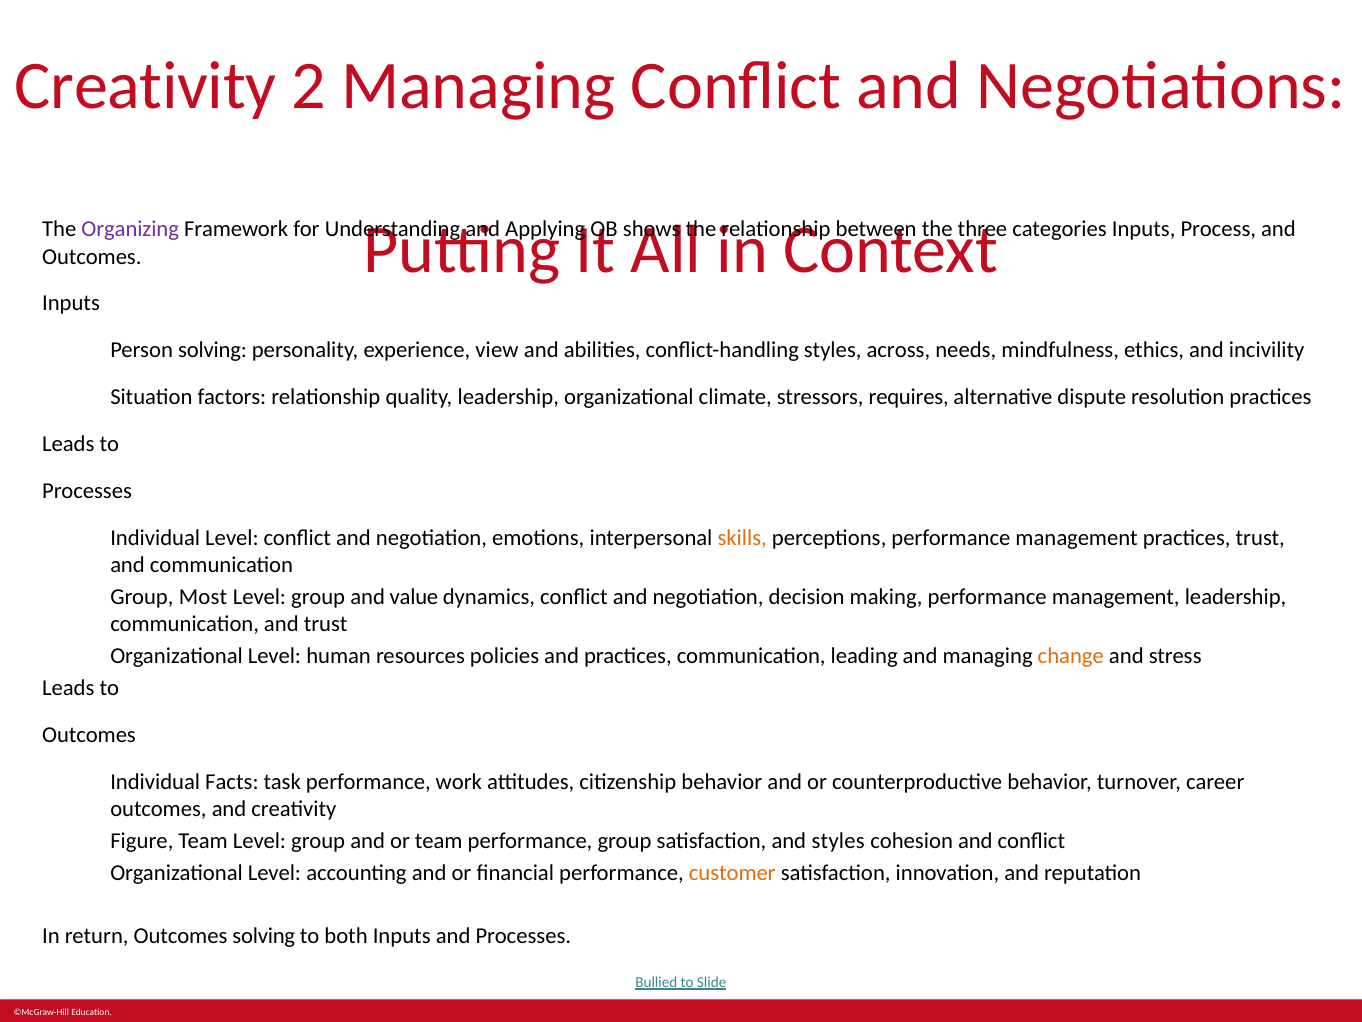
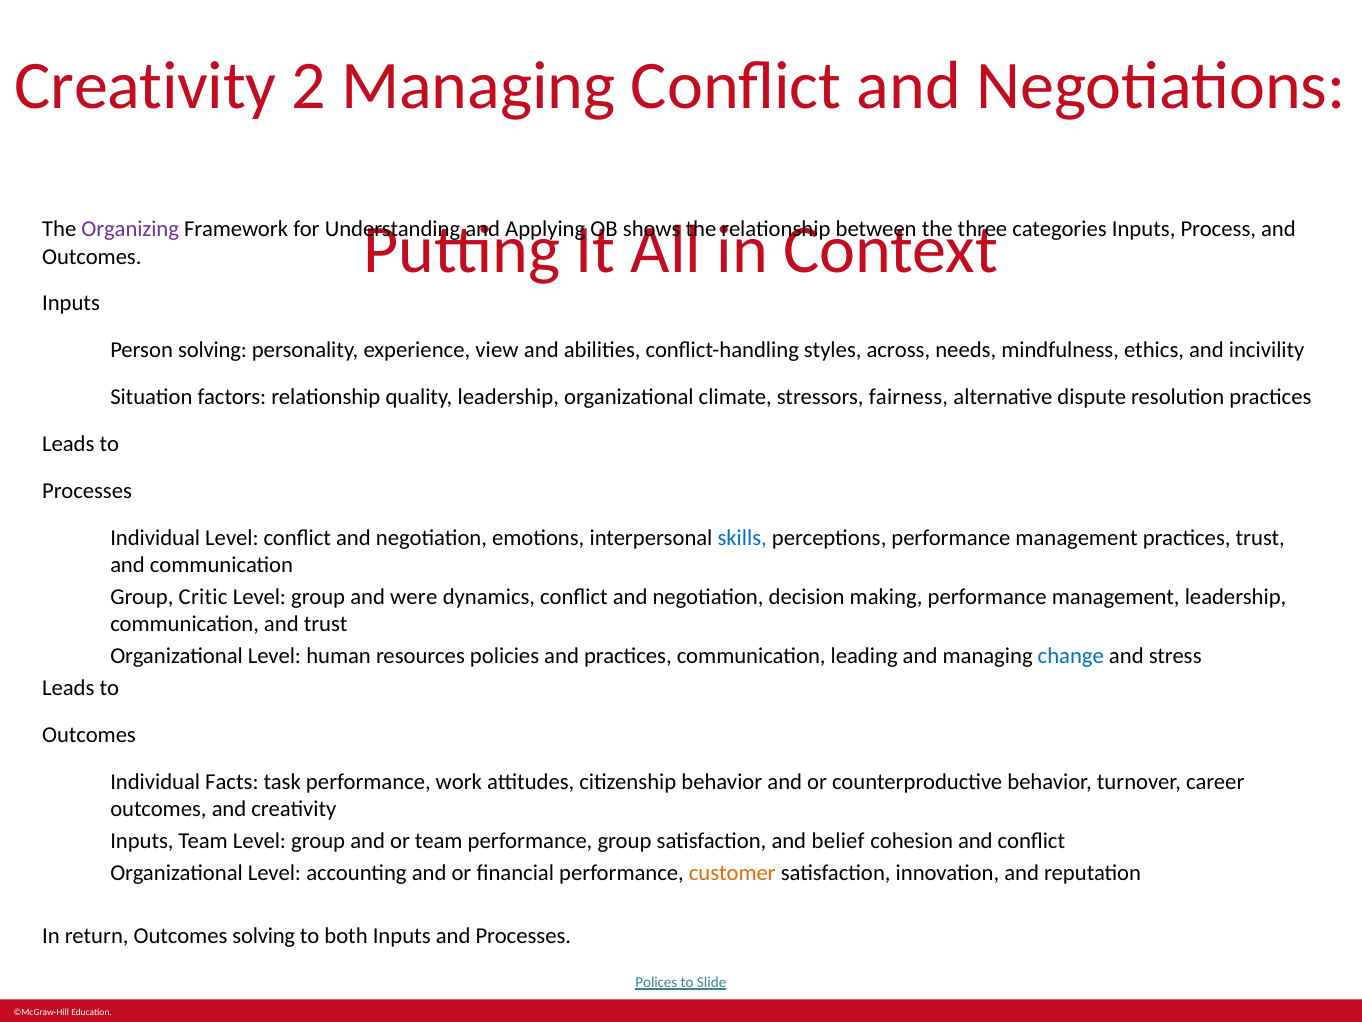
requires: requires -> fairness
skills colour: orange -> blue
Most: Most -> Critic
value: value -> were
change colour: orange -> blue
Figure at (142, 841): Figure -> Inputs
and styles: styles -> belief
Bullied: Bullied -> Polices
